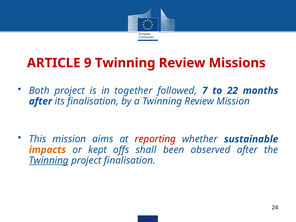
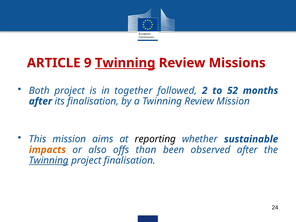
Twinning at (125, 63) underline: none -> present
7: 7 -> 2
22: 22 -> 52
reporting colour: red -> black
kept: kept -> also
shall: shall -> than
